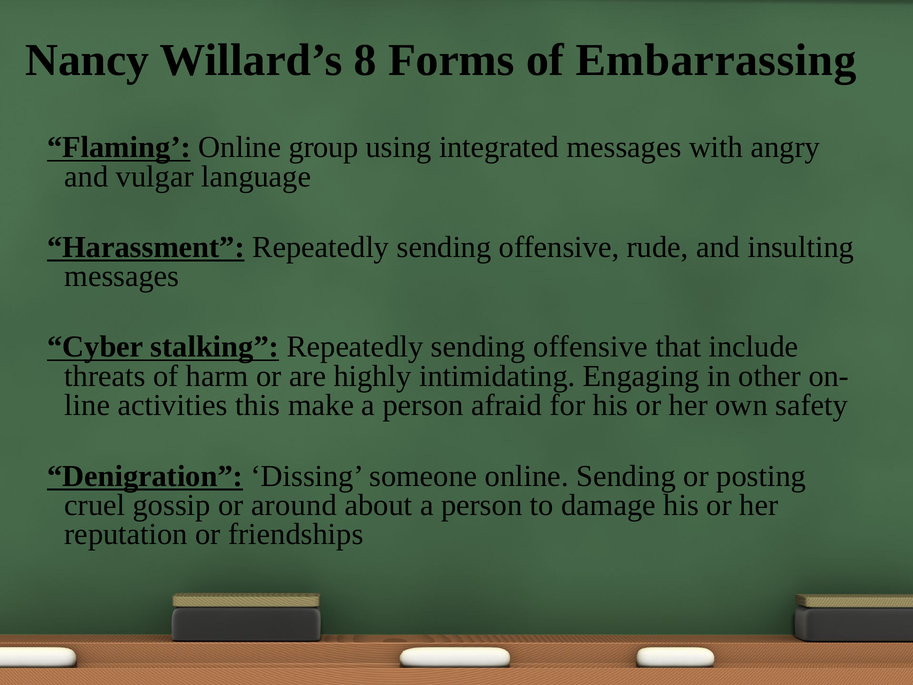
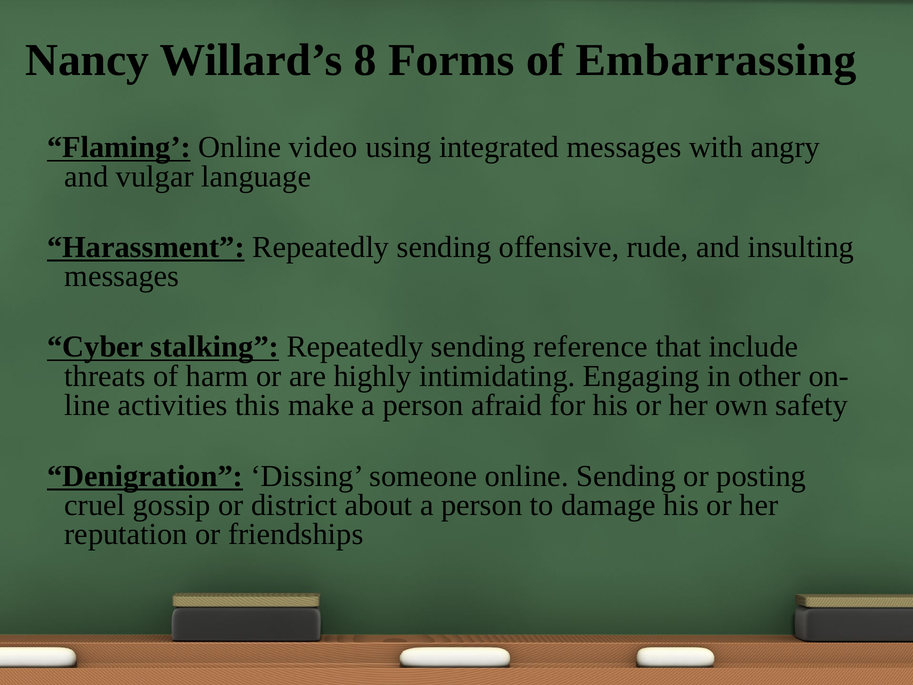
group: group -> video
stalking Repeatedly sending offensive: offensive -> reference
around: around -> district
